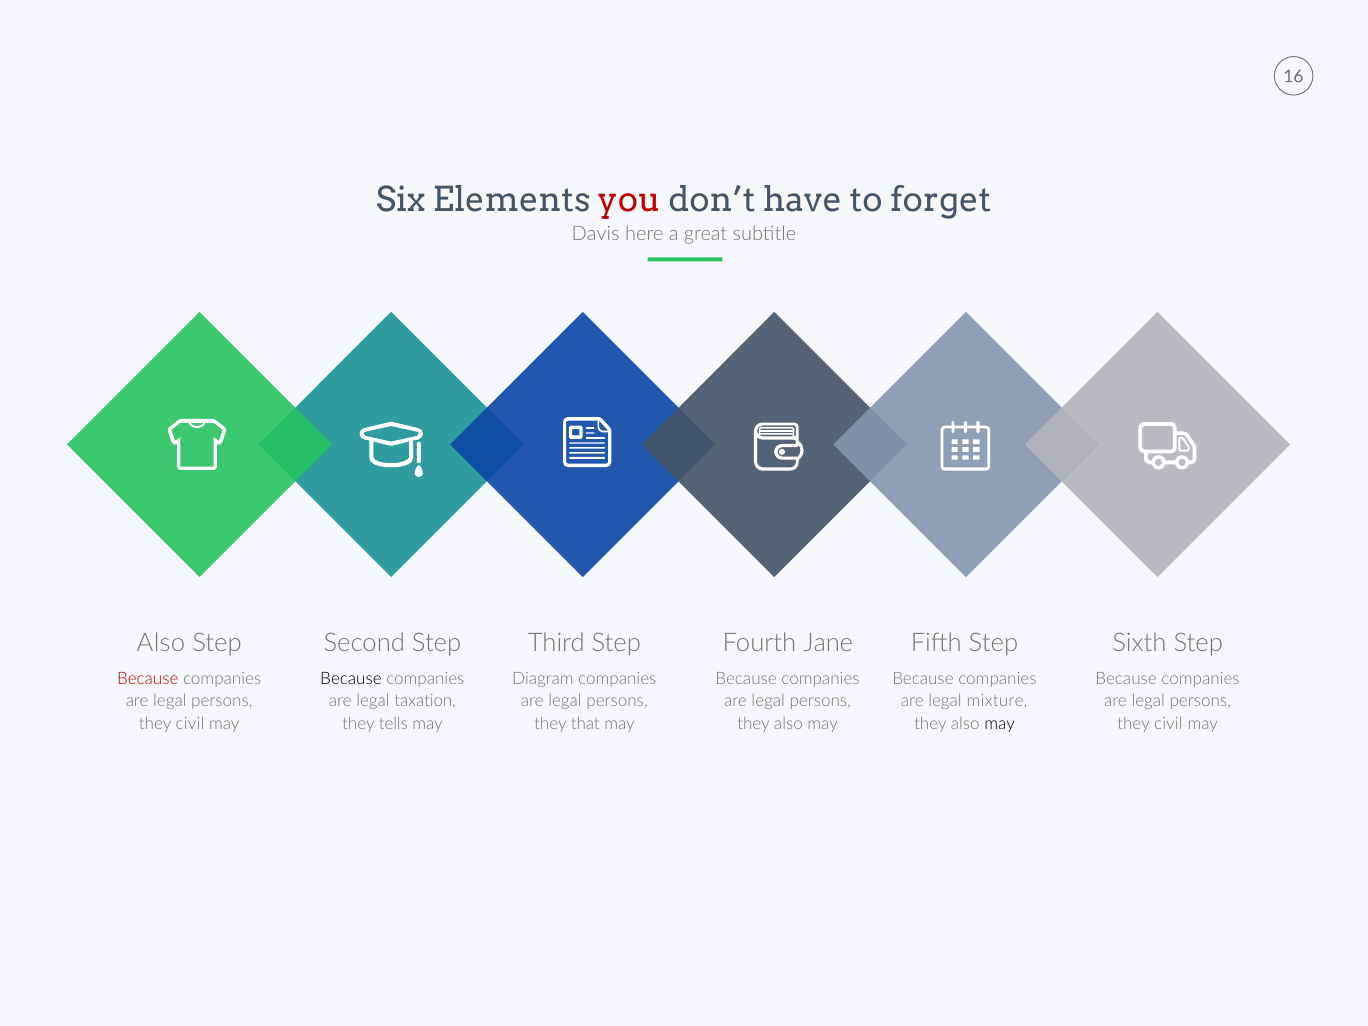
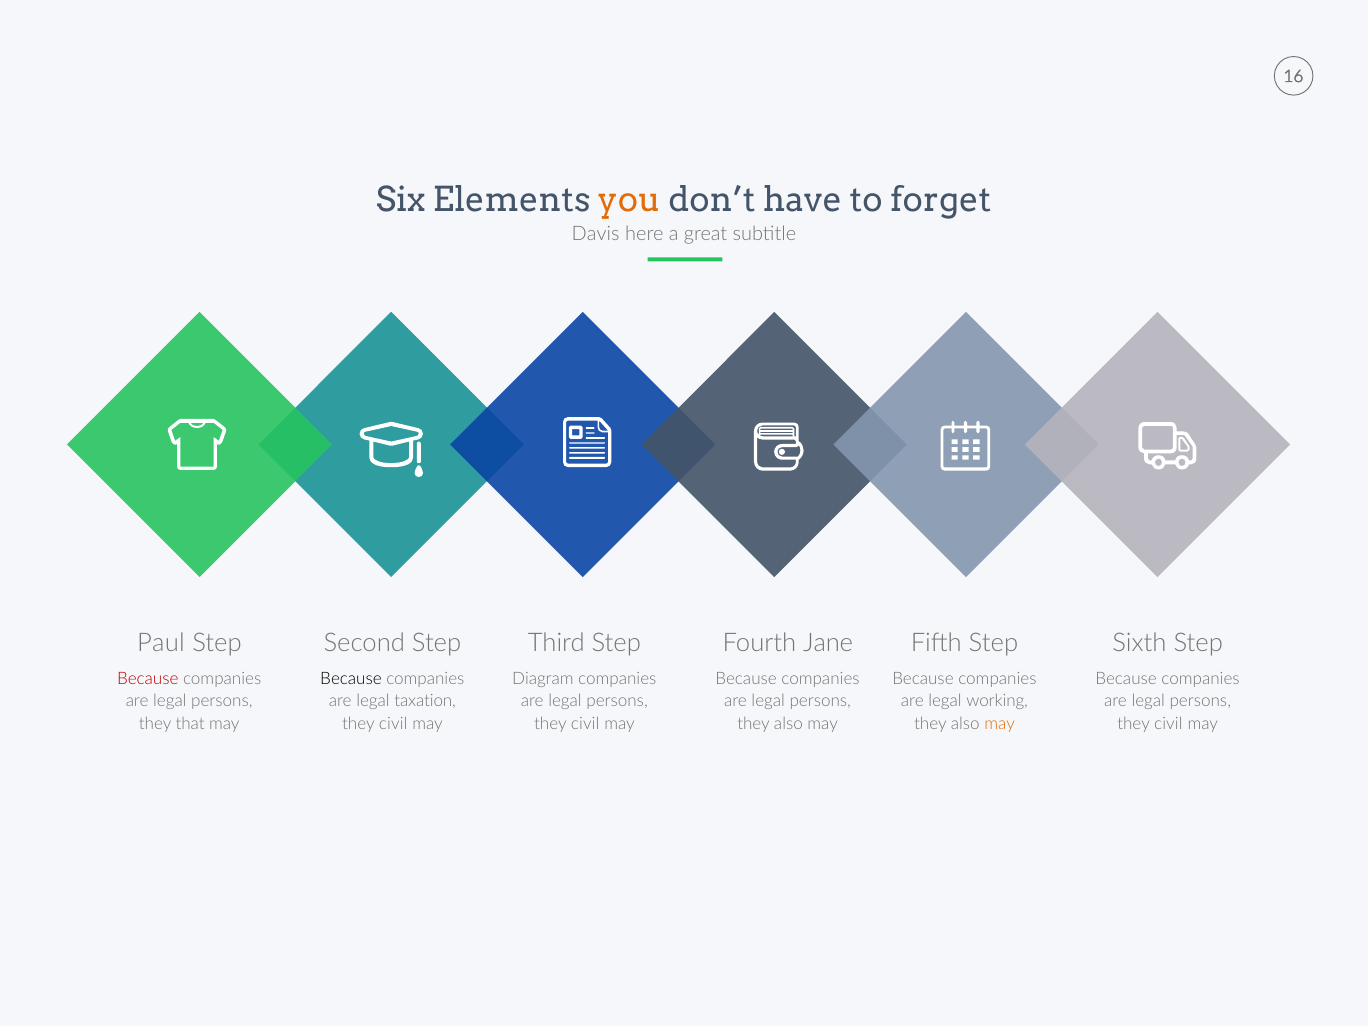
you colour: red -> orange
Also at (161, 643): Also -> Paul
mixture: mixture -> working
civil at (190, 724): civil -> that
tells at (393, 724): tells -> civil
that at (585, 724): that -> civil
may at (1000, 724) colour: black -> orange
